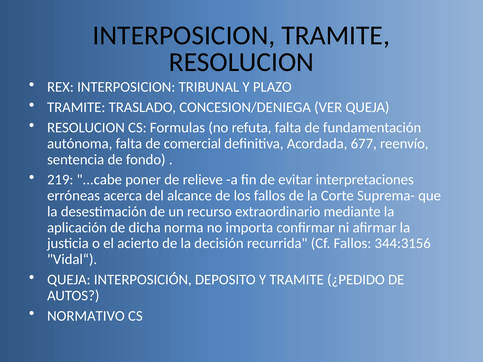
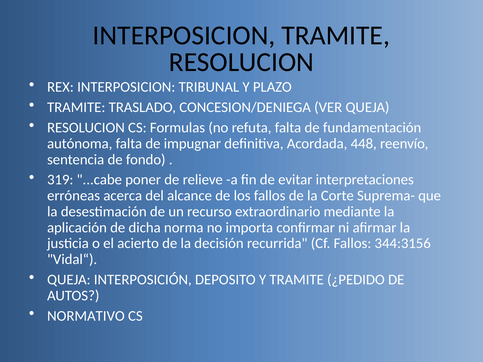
comercial: comercial -> impugnar
677: 677 -> 448
219: 219 -> 319
